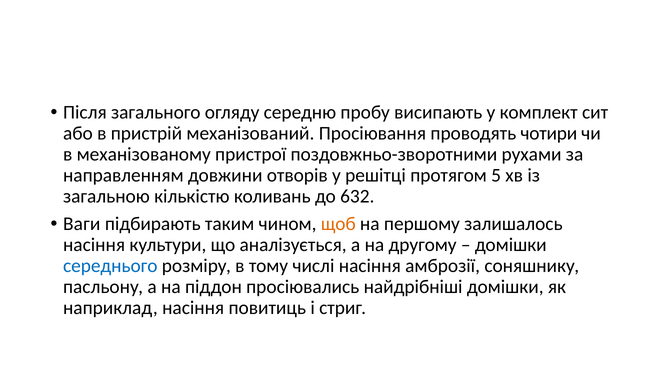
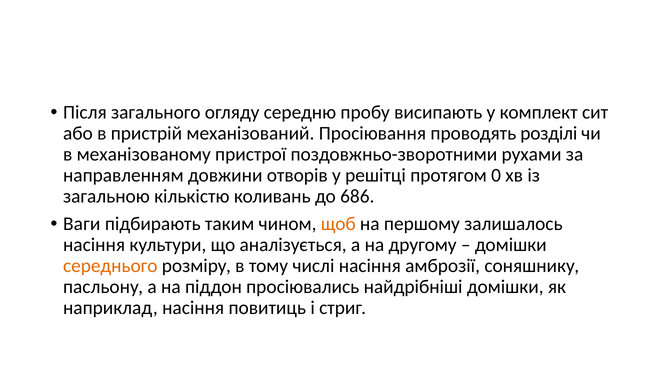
чотири: чотири -> розділі
5: 5 -> 0
632: 632 -> 686
середнього colour: blue -> orange
